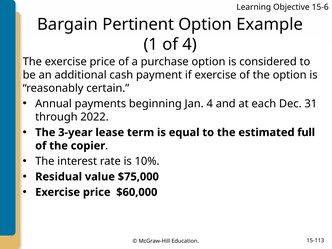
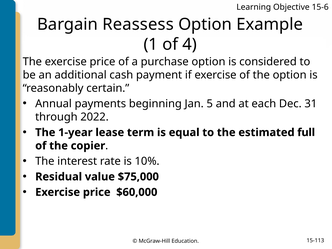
Pertinent: Pertinent -> Reassess
Jan 4: 4 -> 5
3-year: 3-year -> 1-year
